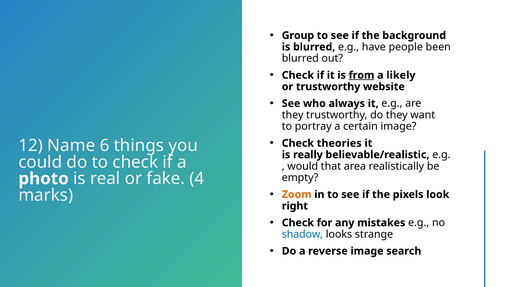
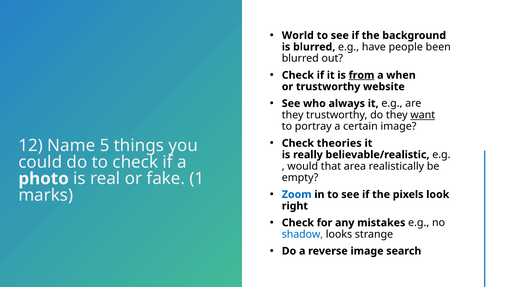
Group: Group -> World
likely: likely -> when
want underline: none -> present
6: 6 -> 5
4: 4 -> 1
Zoom colour: orange -> blue
